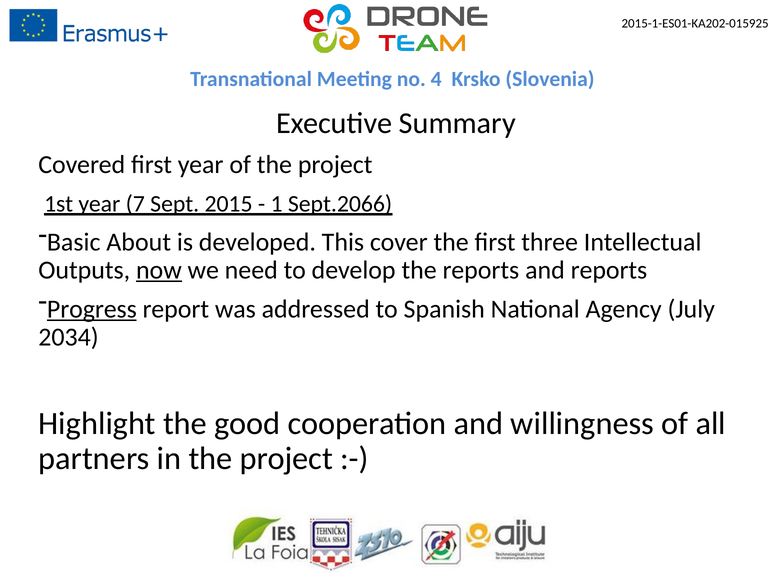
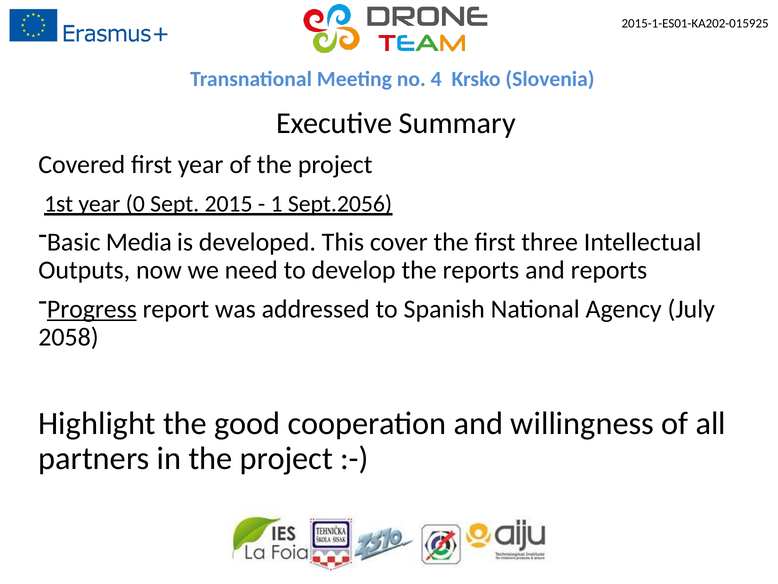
7: 7 -> 0
Sept.2066: Sept.2066 -> Sept.2056
About: About -> Media
now underline: present -> none
2034: 2034 -> 2058
